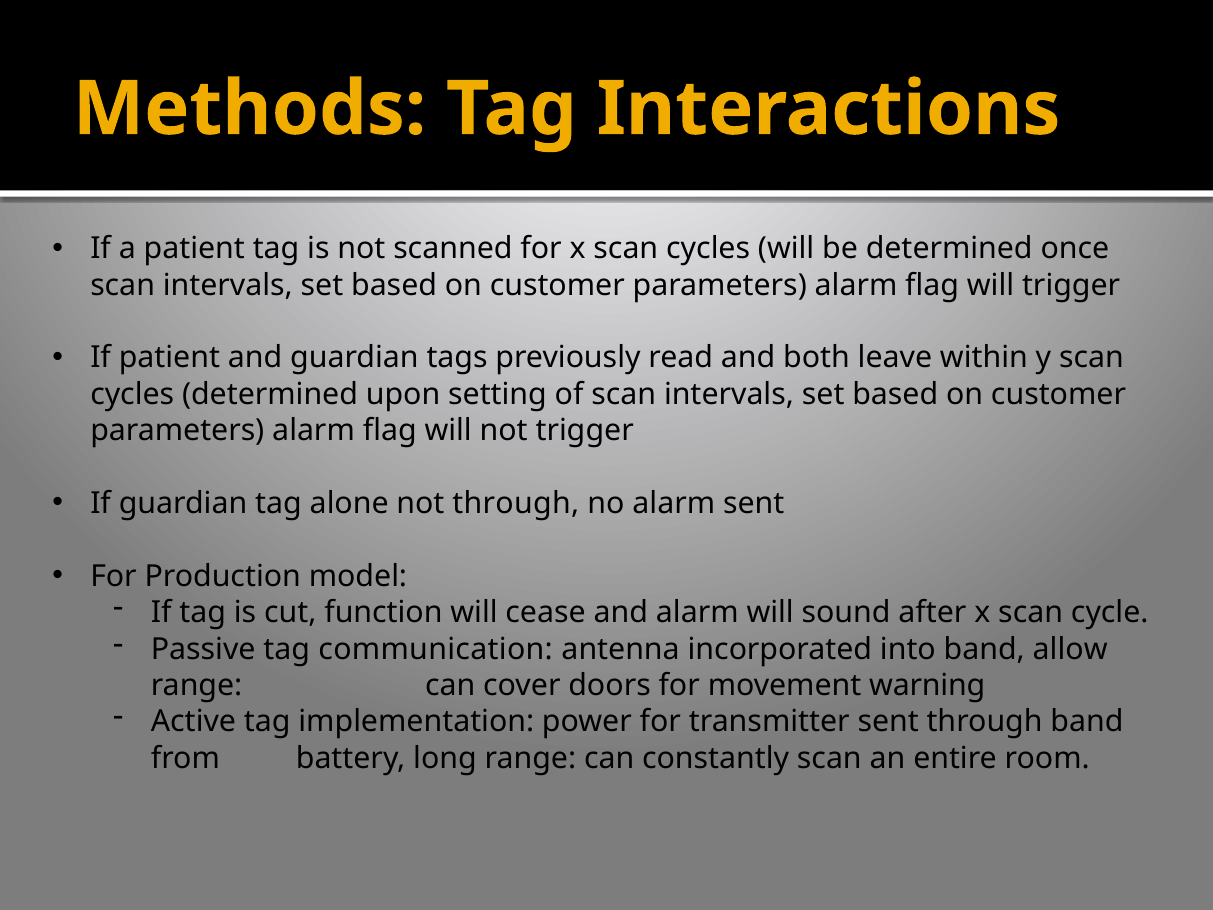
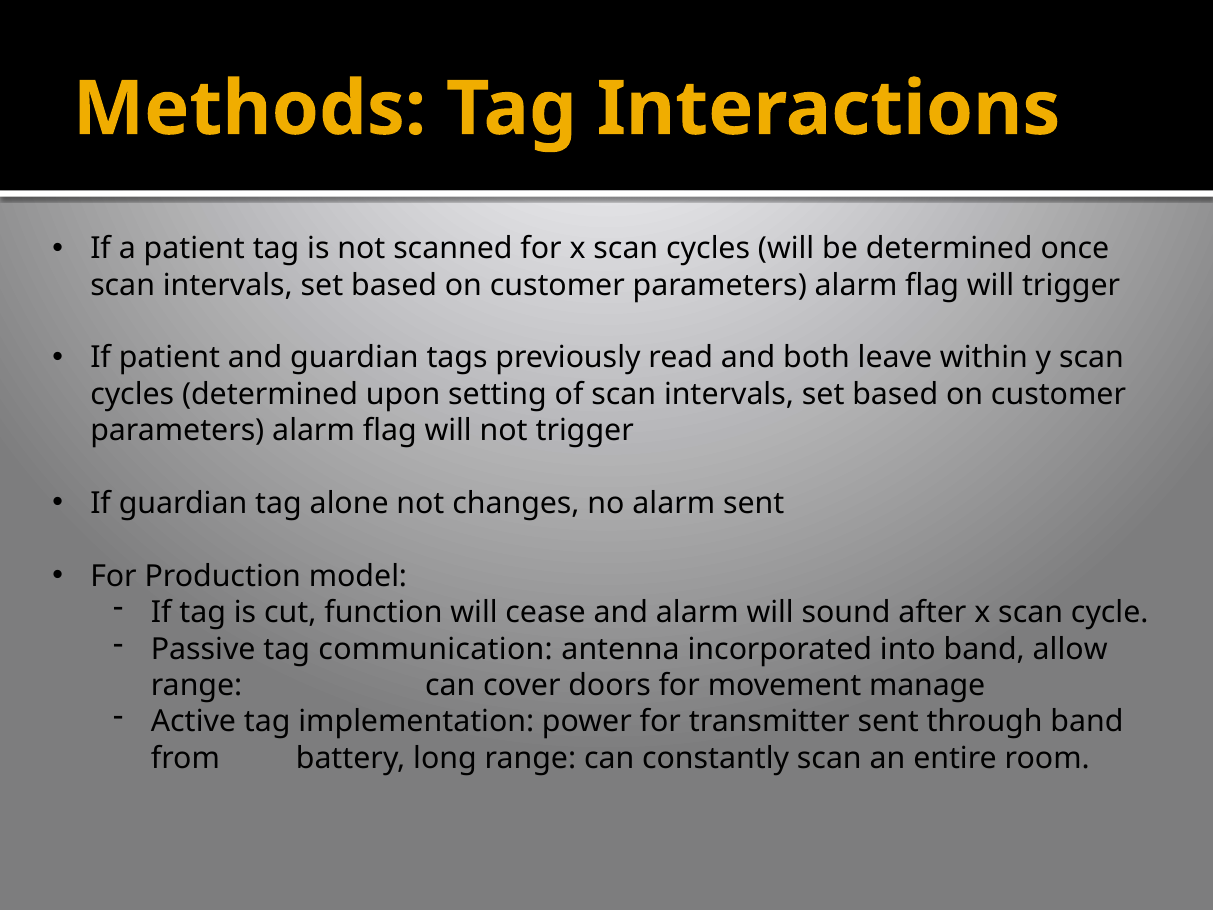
not through: through -> changes
warning: warning -> manage
